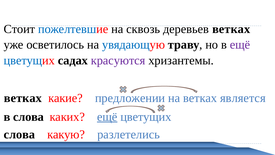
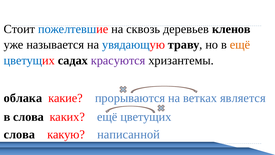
деревьев ветках: ветках -> кленов
осветилось: осветилось -> называется
ещё at (240, 45) colour: purple -> orange
ветках at (23, 98): ветках -> облака
предложении: предложении -> прорываются
ещё at (107, 117) underline: present -> none
разлетелись: разлетелись -> написанной
